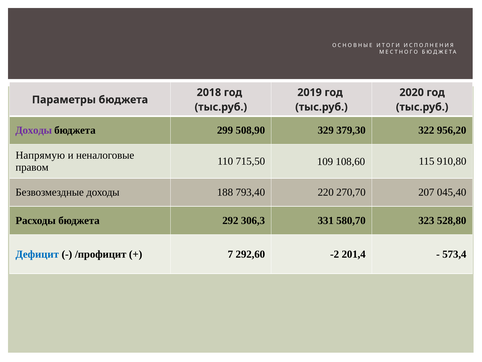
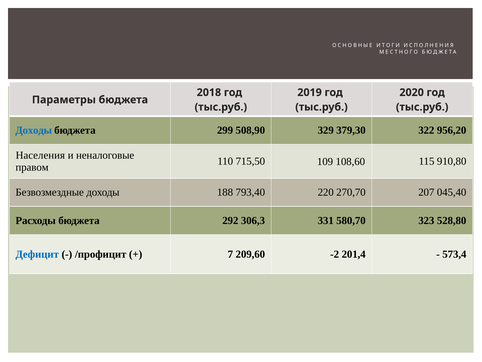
Доходы at (34, 130) colour: purple -> blue
Напрямую: Напрямую -> Населения
292,60: 292,60 -> 209,60
